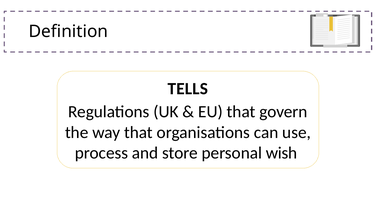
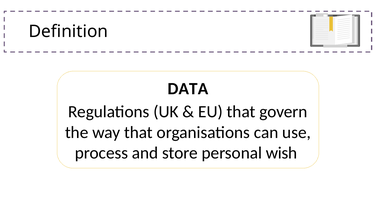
TELLS: TELLS -> DATA
